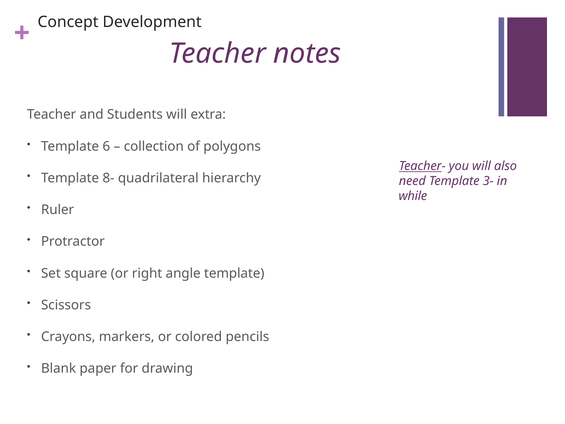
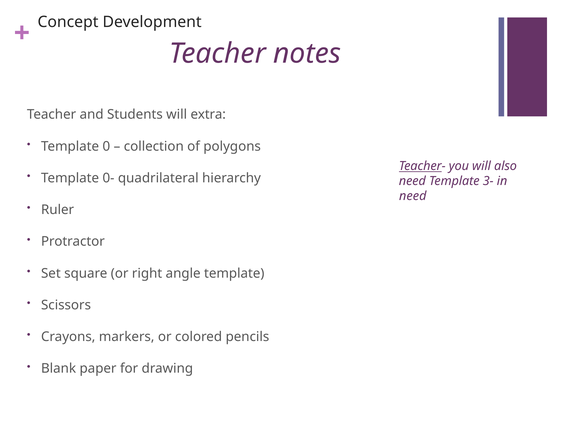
6: 6 -> 0
8-: 8- -> 0-
while at (413, 196): while -> need
